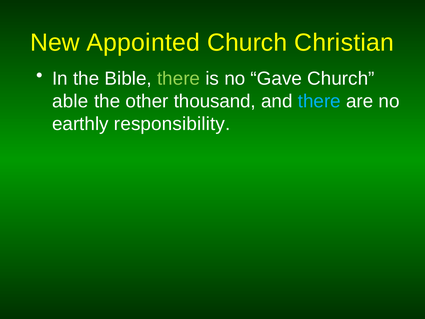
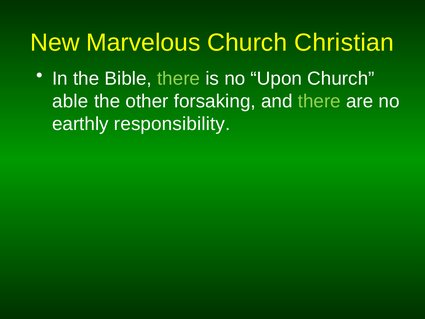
Appointed: Appointed -> Marvelous
Gave: Gave -> Upon
thousand: thousand -> forsaking
there at (319, 101) colour: light blue -> light green
